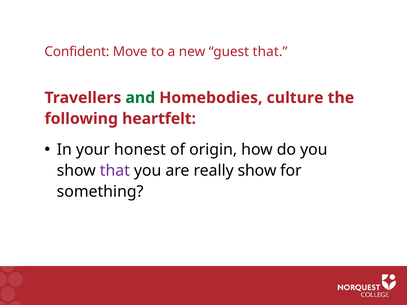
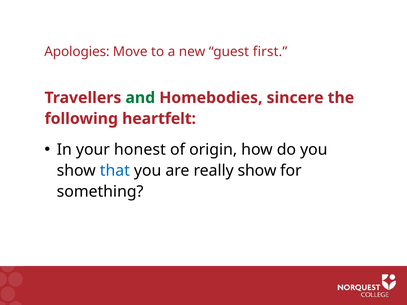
Confident: Confident -> Apologies
guest that: that -> first
culture: culture -> sincere
that at (115, 171) colour: purple -> blue
